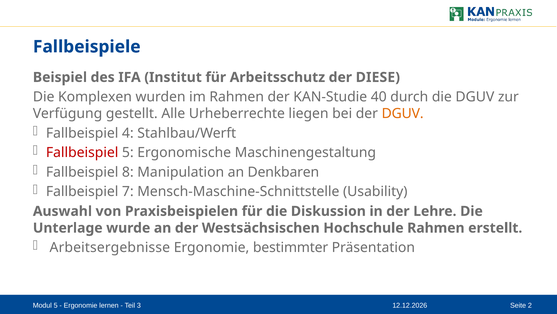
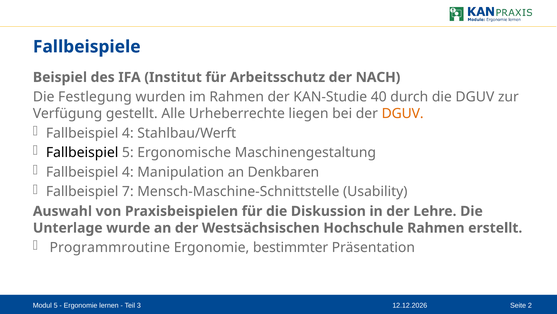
DIESE: DIESE -> NACH
Komplexen: Komplexen -> Festlegung
Fallbeispiel at (82, 152) colour: red -> black
8 at (128, 172): 8 -> 4
Arbeitsergebnisse: Arbeitsergebnisse -> Programmroutine
